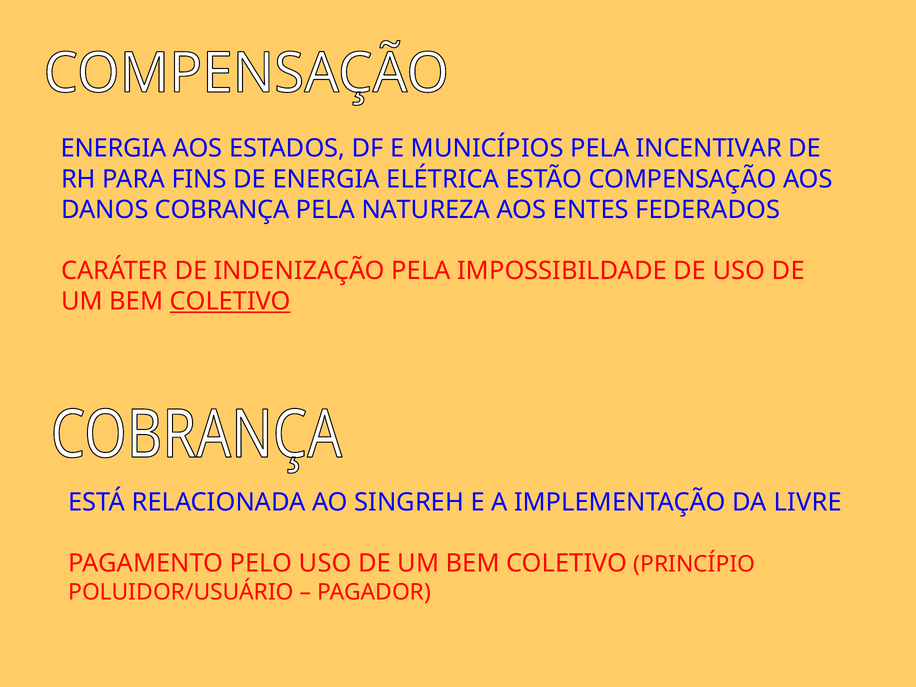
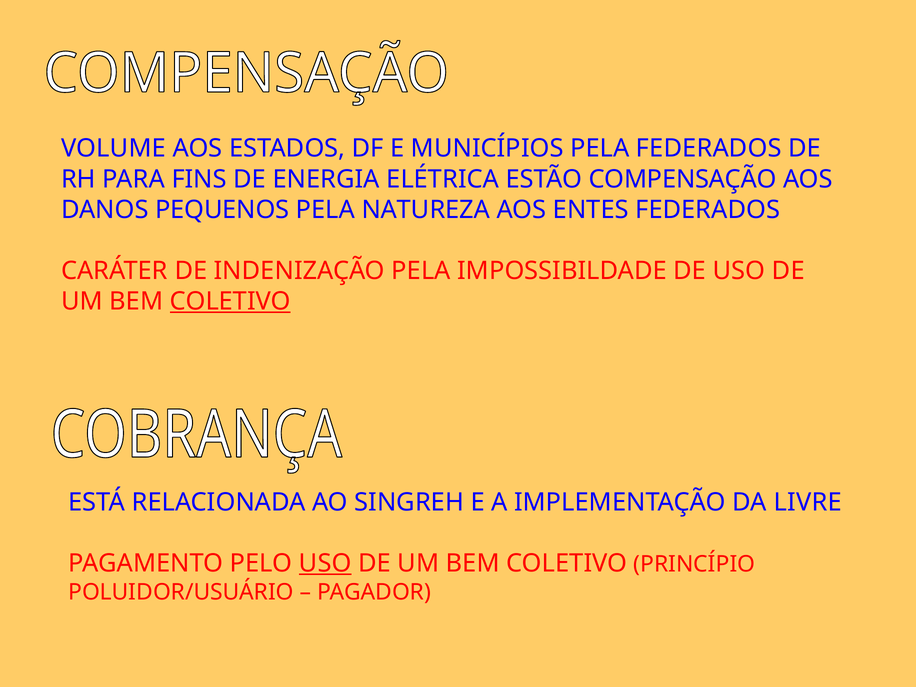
ENERGIA at (114, 149): ENERGIA -> VOLUME
PELA INCENTIVAR: INCENTIVAR -> FEDERADOS
COBRANÇA: COBRANÇA -> PEQUENOS
USO at (325, 563) underline: none -> present
